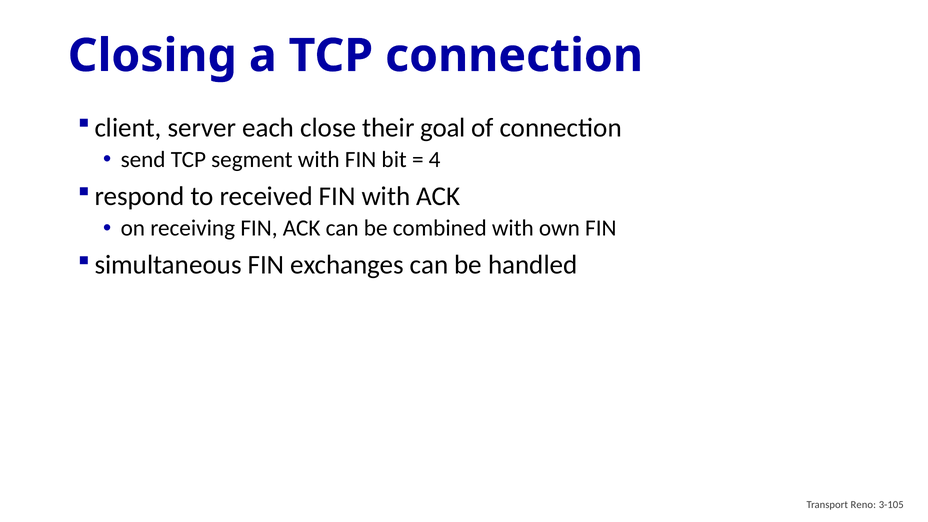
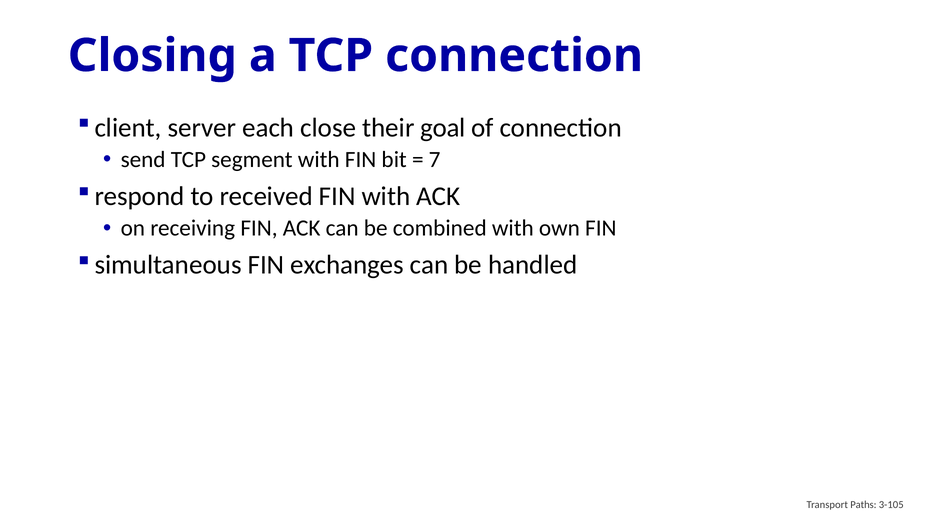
4: 4 -> 7
Reno: Reno -> Paths
